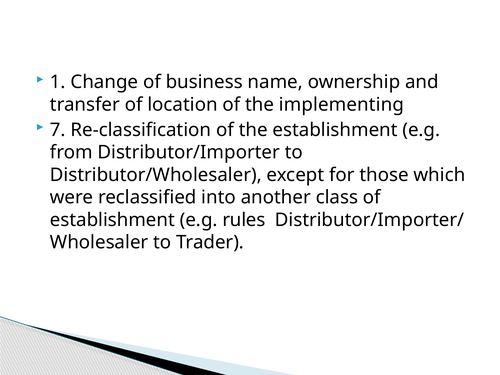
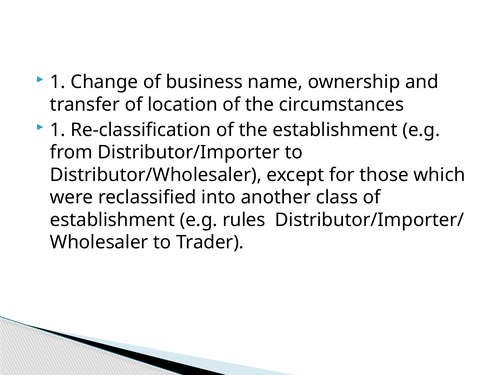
implementing: implementing -> circumstances
7 at (58, 130): 7 -> 1
